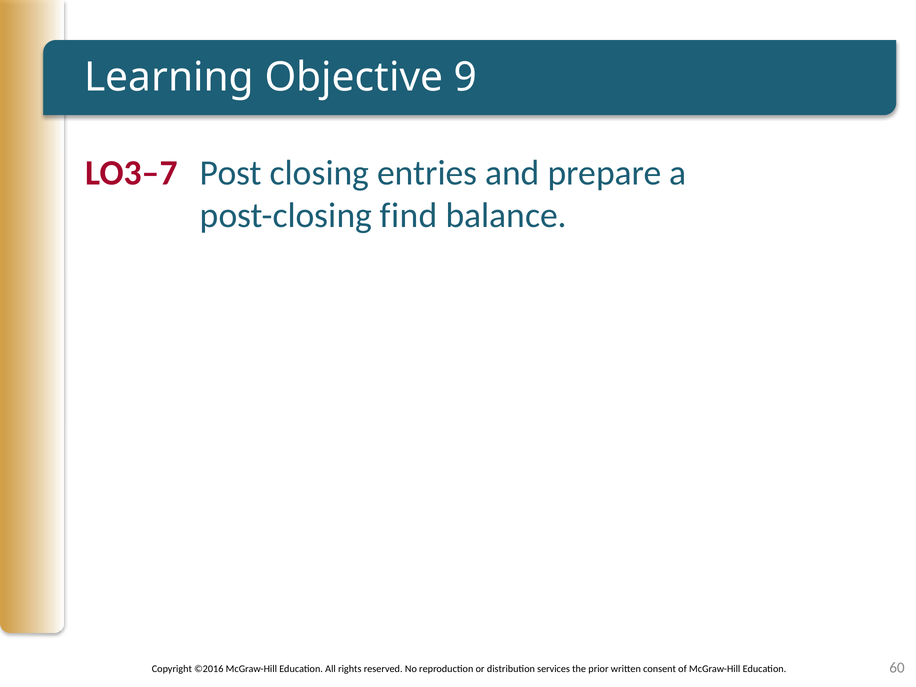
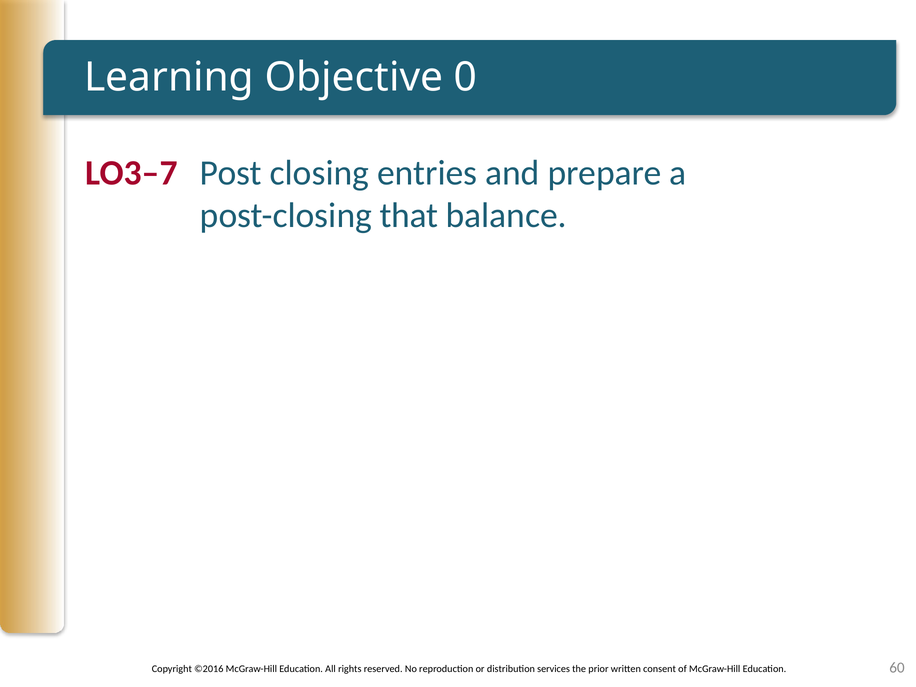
9: 9 -> 0
find: find -> that
